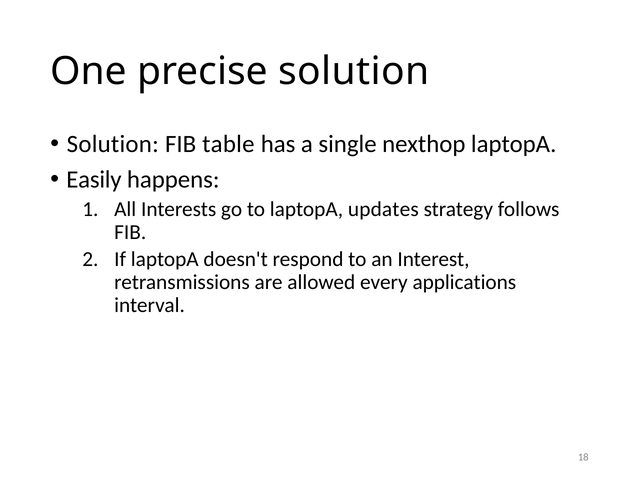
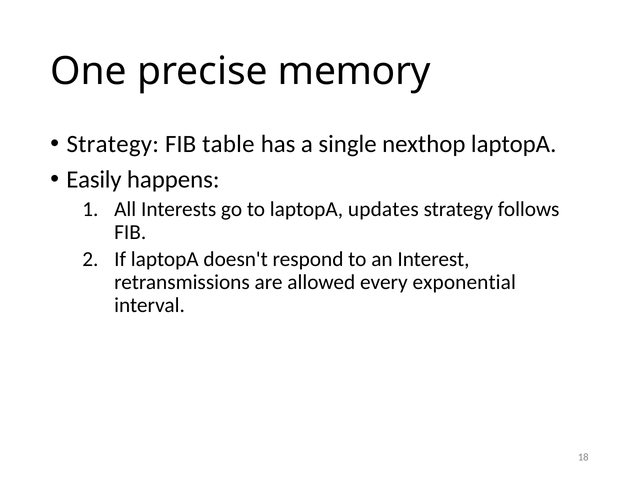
precise solution: solution -> memory
Solution at (113, 144): Solution -> Strategy
applications: applications -> exponential
